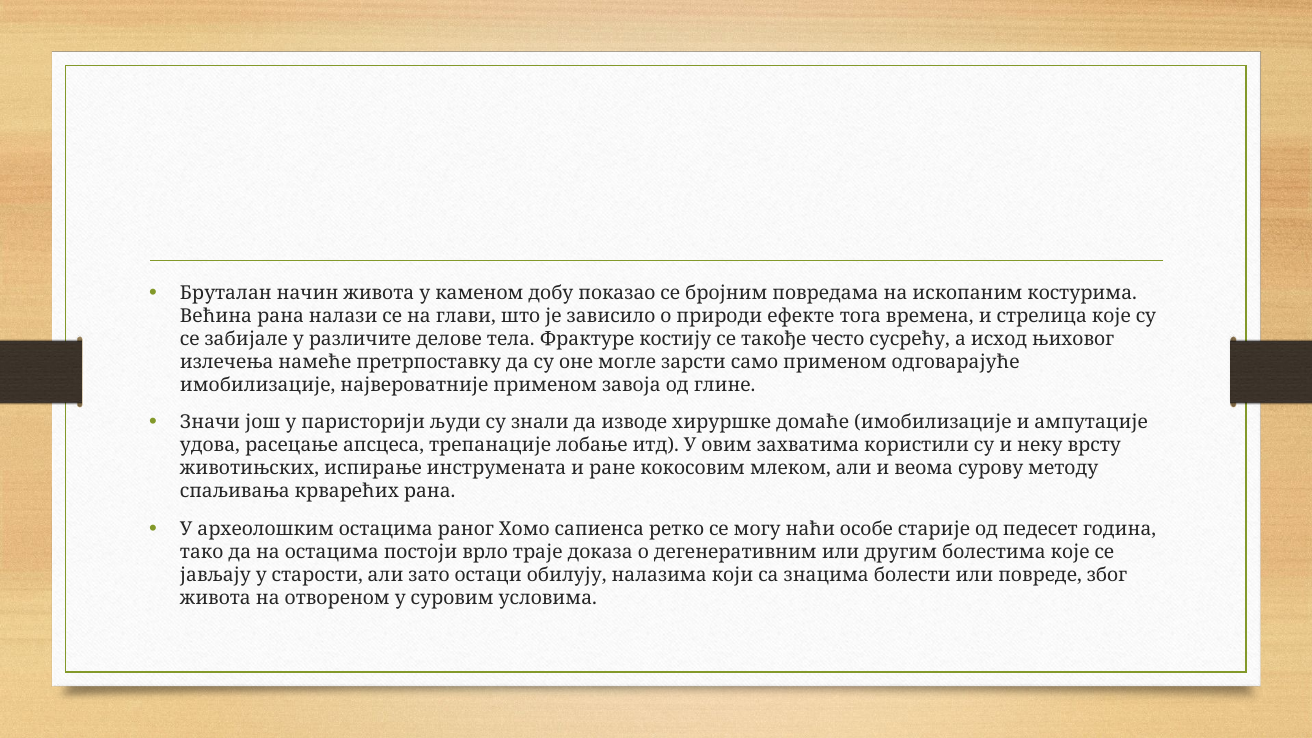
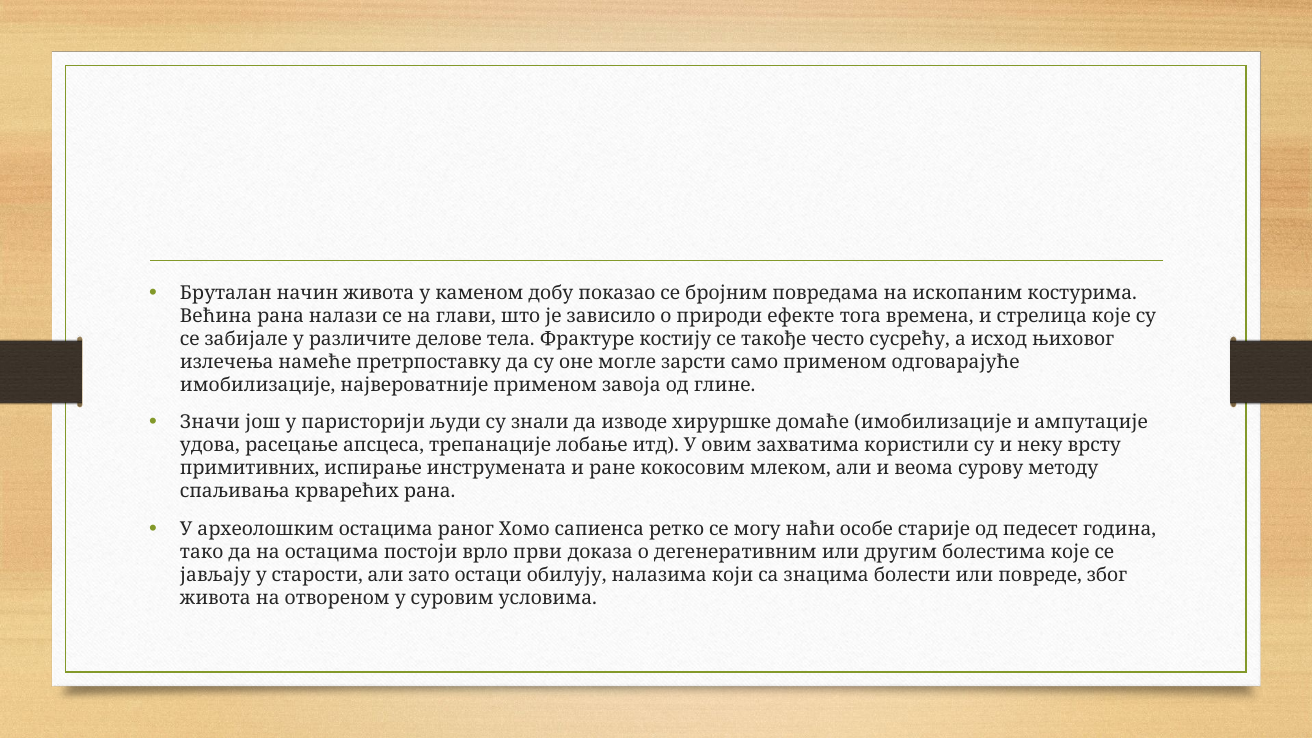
животињских: животињских -> примитивних
траје: траје -> први
